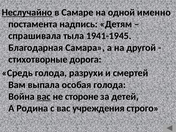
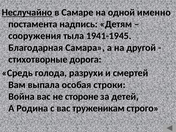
спрашивала: спрашивала -> сооружения
особая голода: голода -> строки
вас at (44, 97) underline: present -> none
учреждения: учреждения -> труженикам
